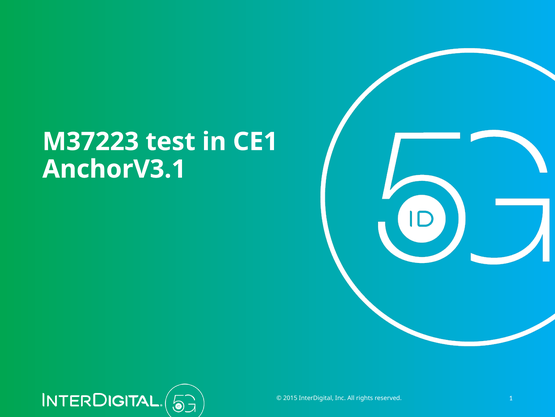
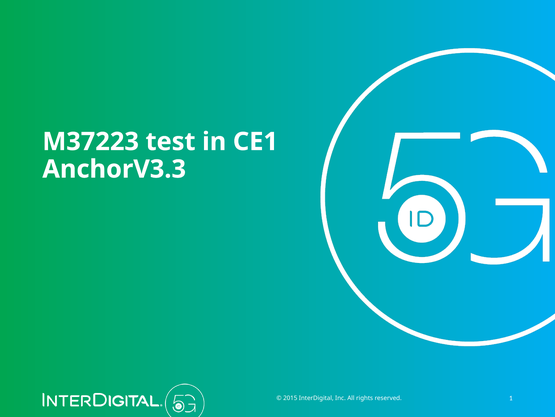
AnchorV3.1: AnchorV3.1 -> AnchorV3.3
